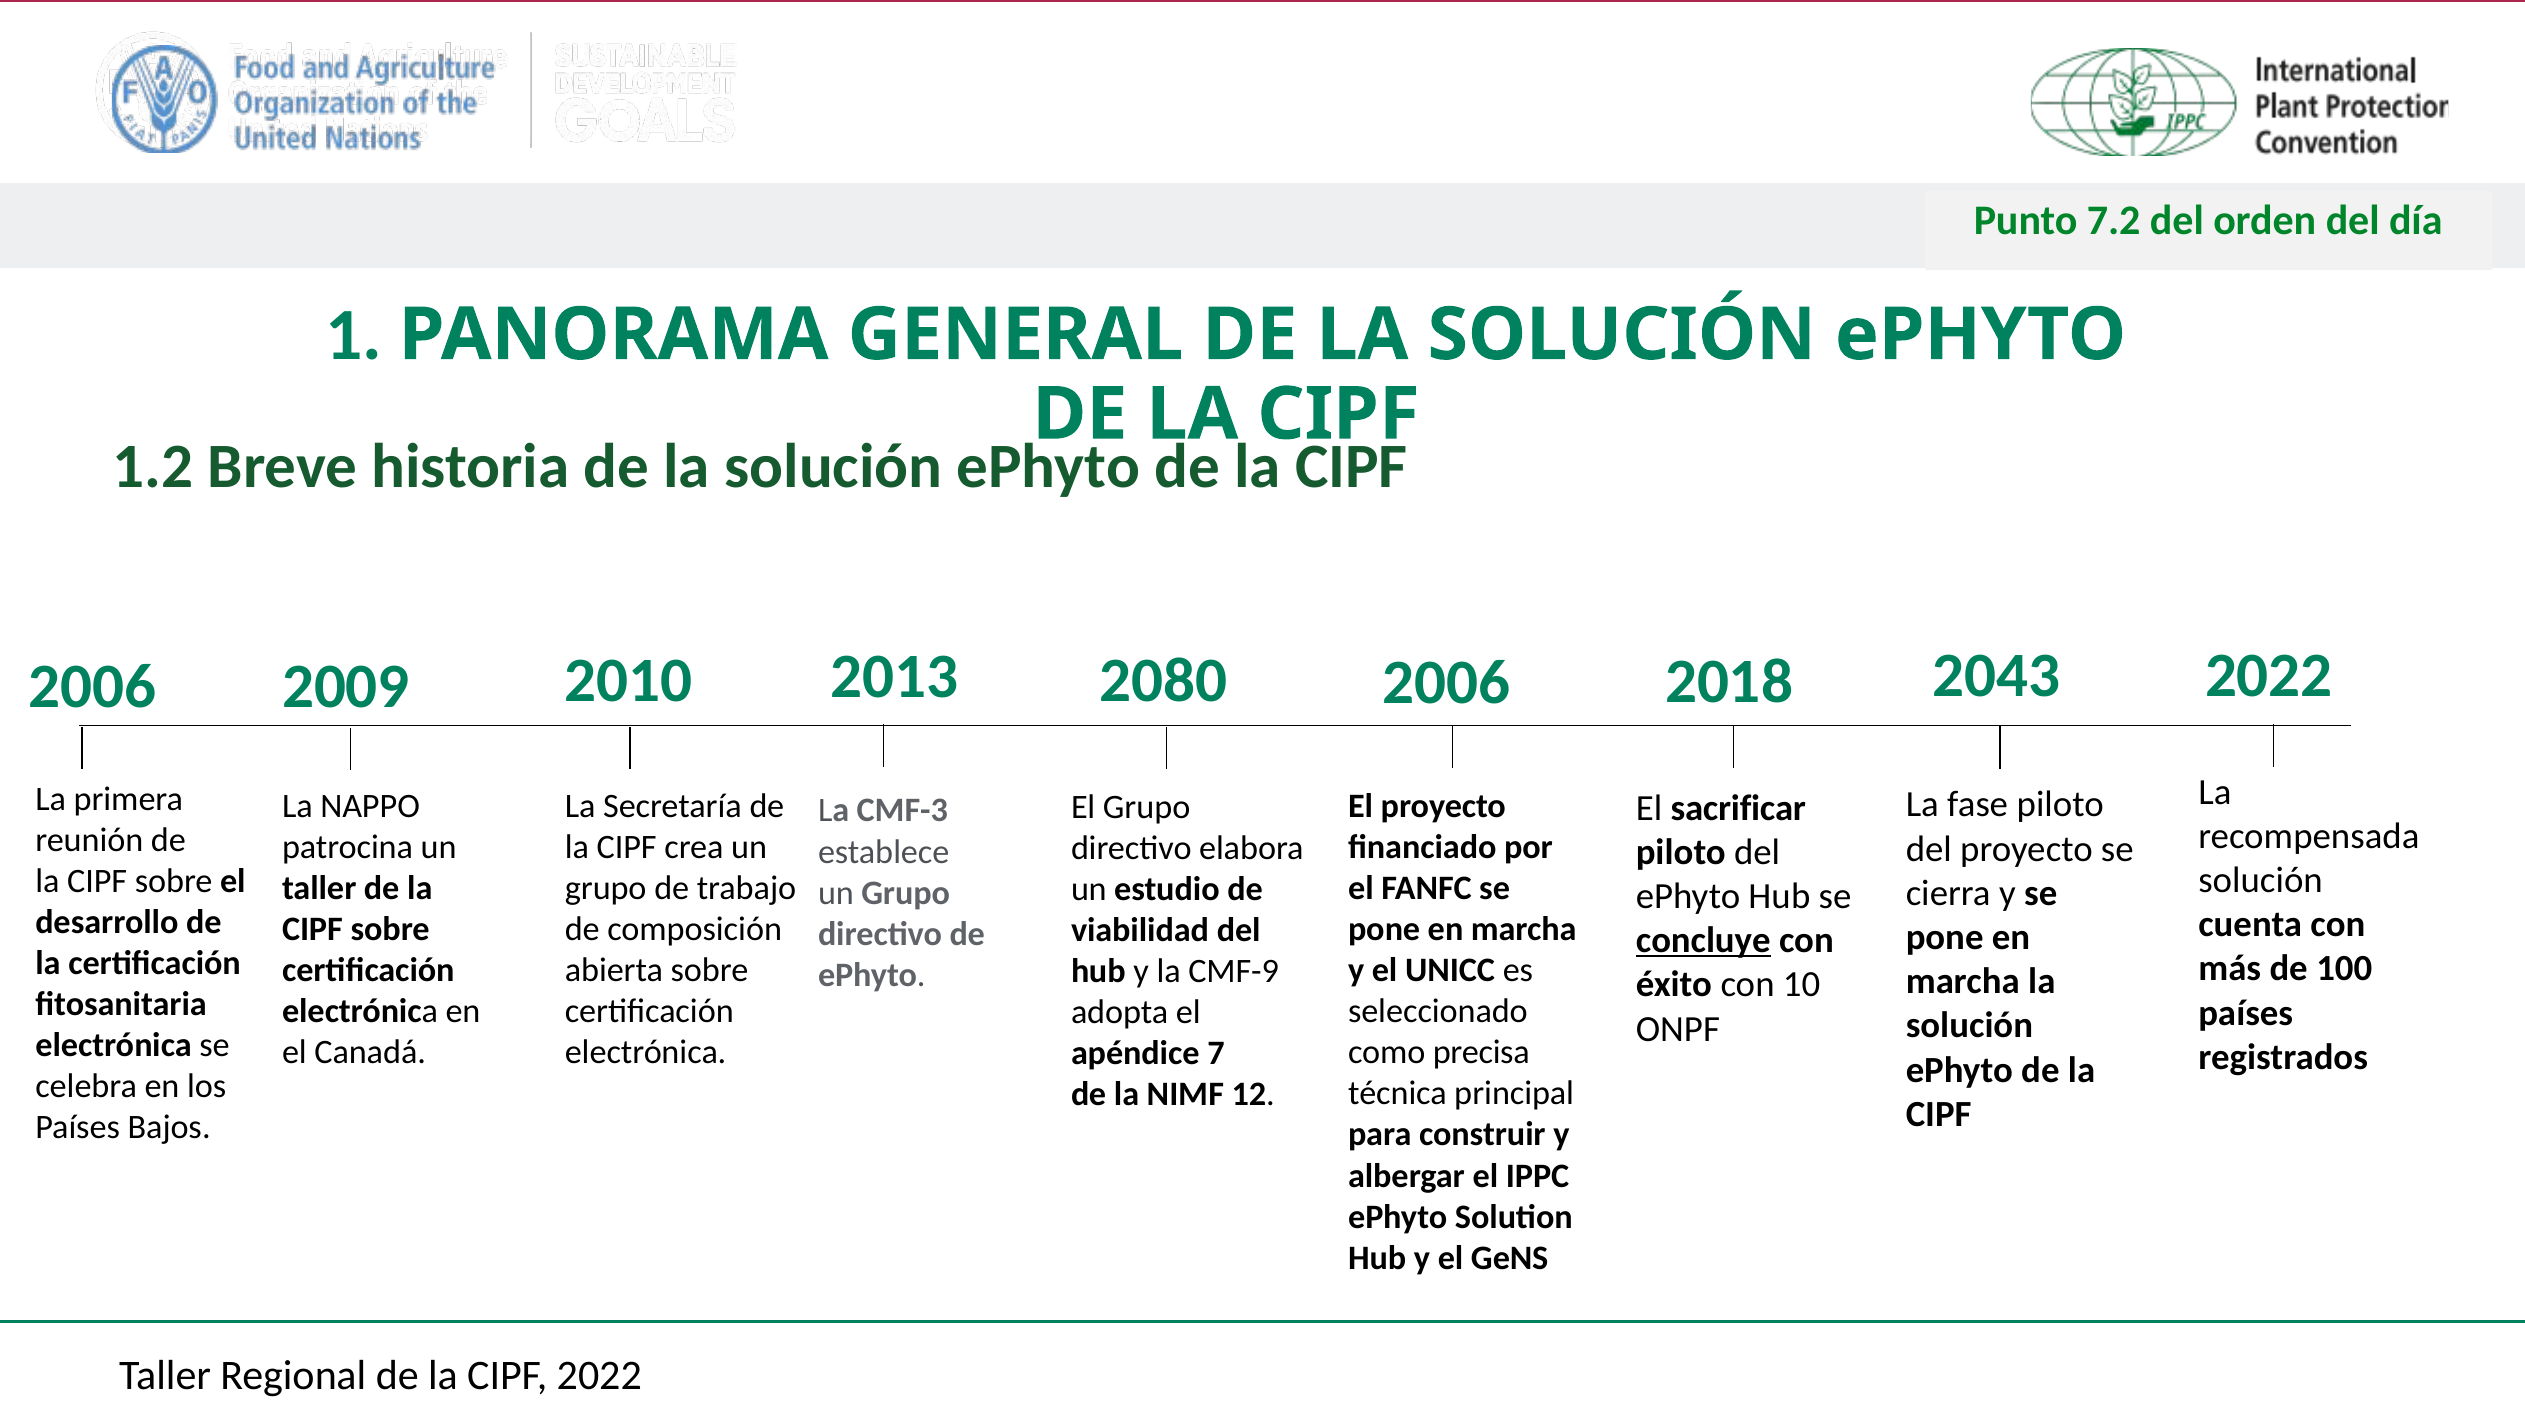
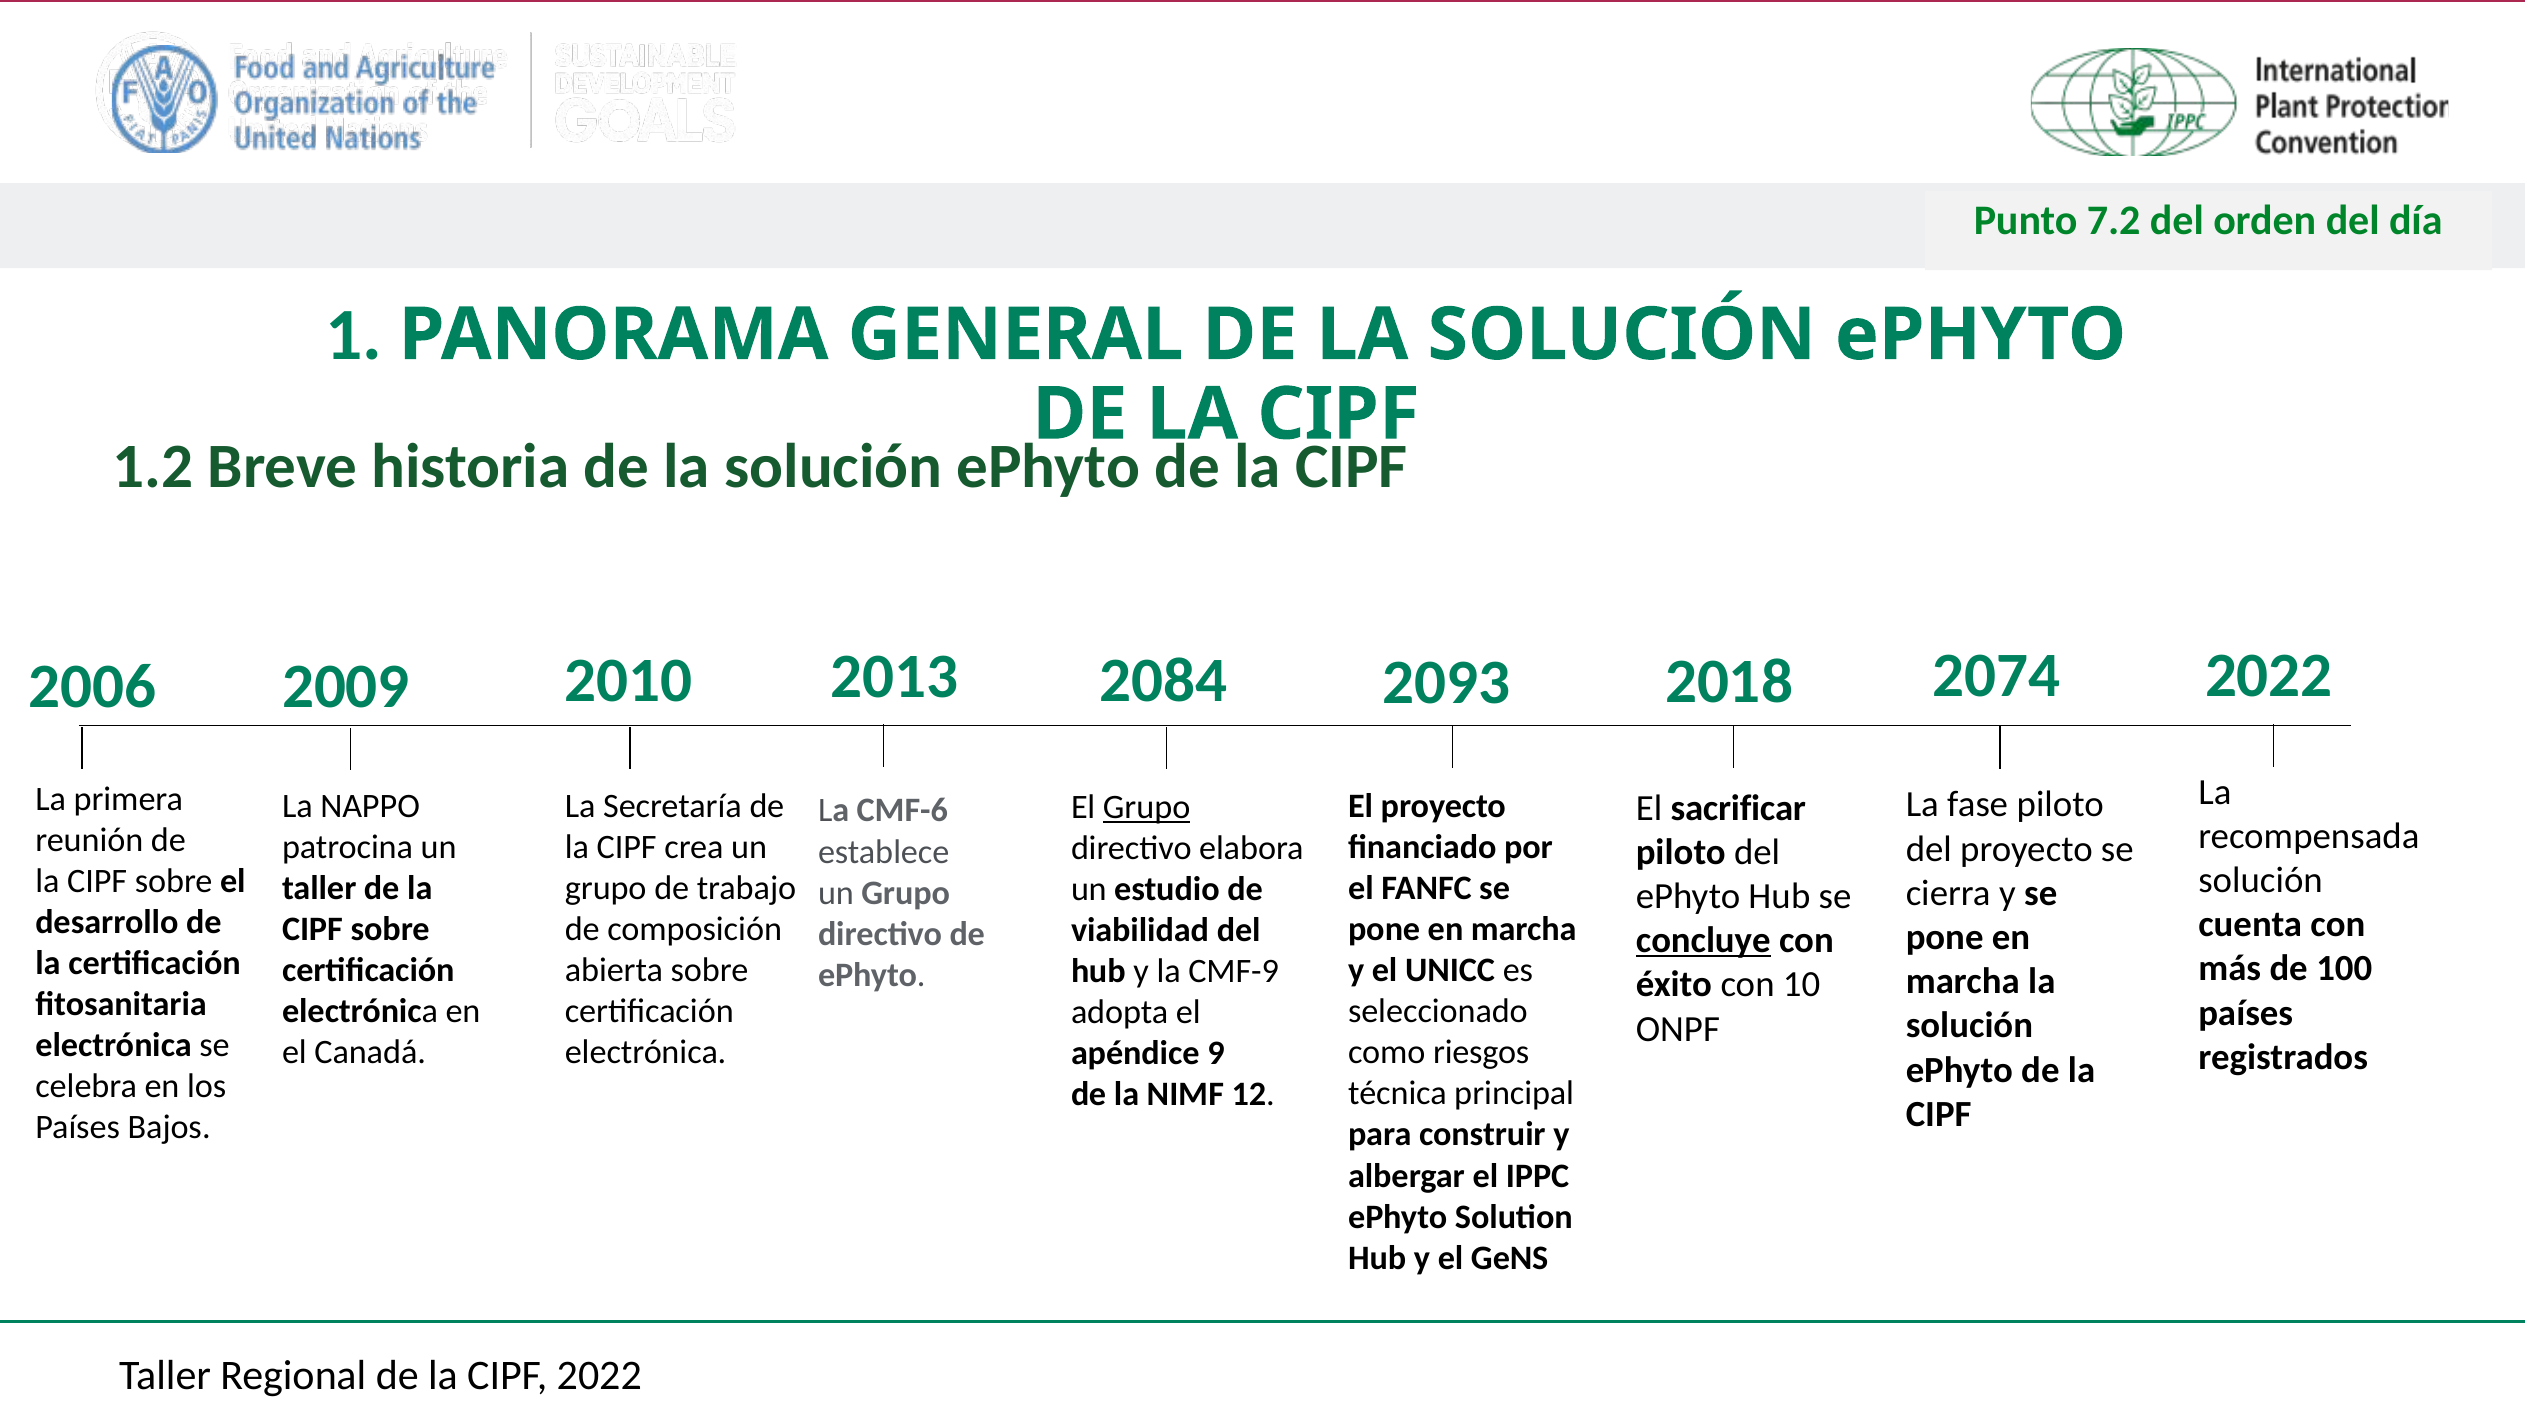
2080: 2080 -> 2084
2043: 2043 -> 2074
2006 at (1447, 683): 2006 -> 2093
Grupo at (1147, 807) underline: none -> present
CMF-3: CMF-3 -> CMF-6
precisa: precisa -> riesgos
7: 7 -> 9
